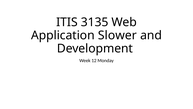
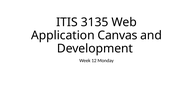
Slower: Slower -> Canvas
